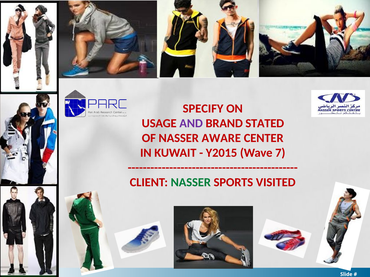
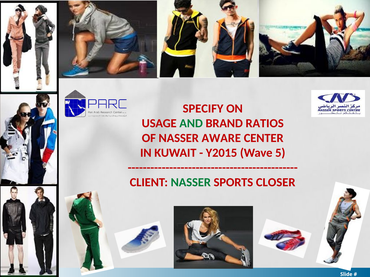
AND colour: purple -> green
STATED: STATED -> RATIOS
7: 7 -> 5
VISITED: VISITED -> CLOSER
